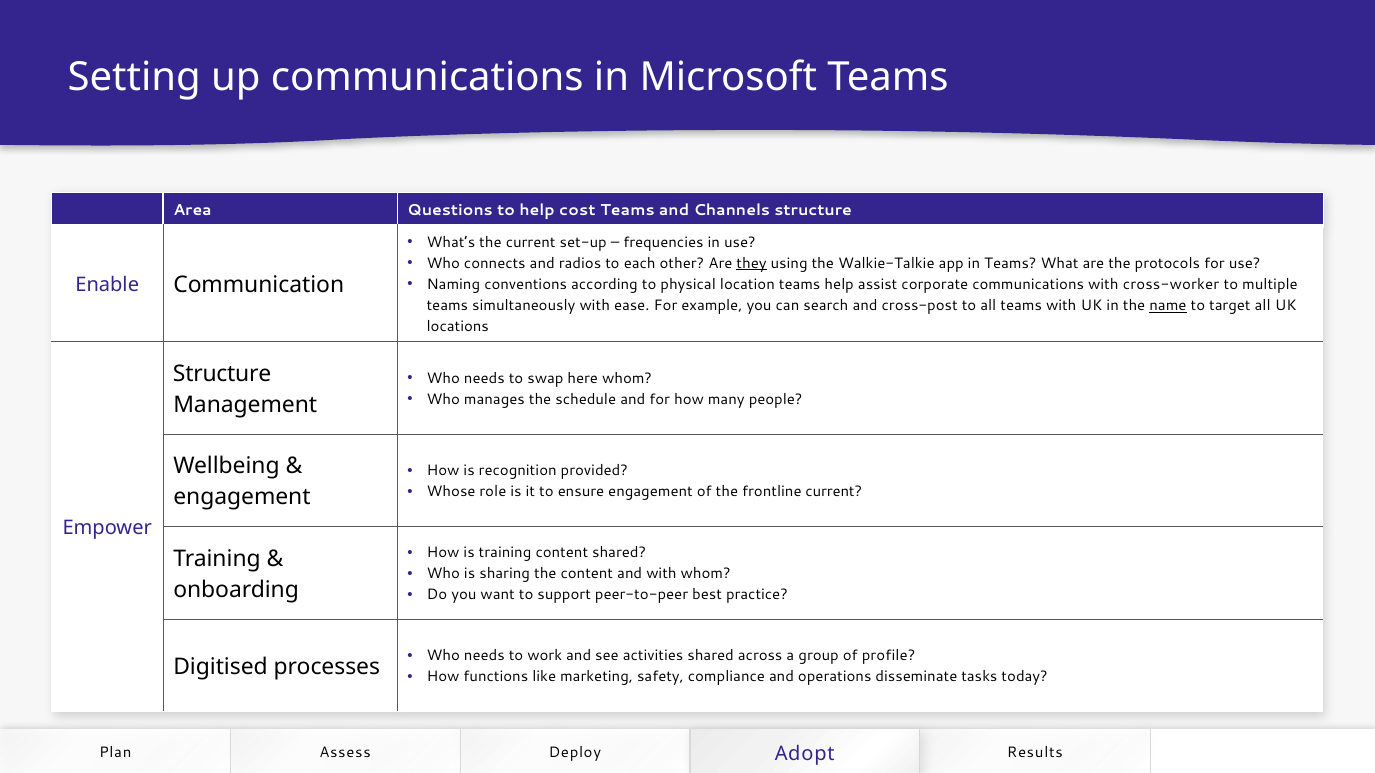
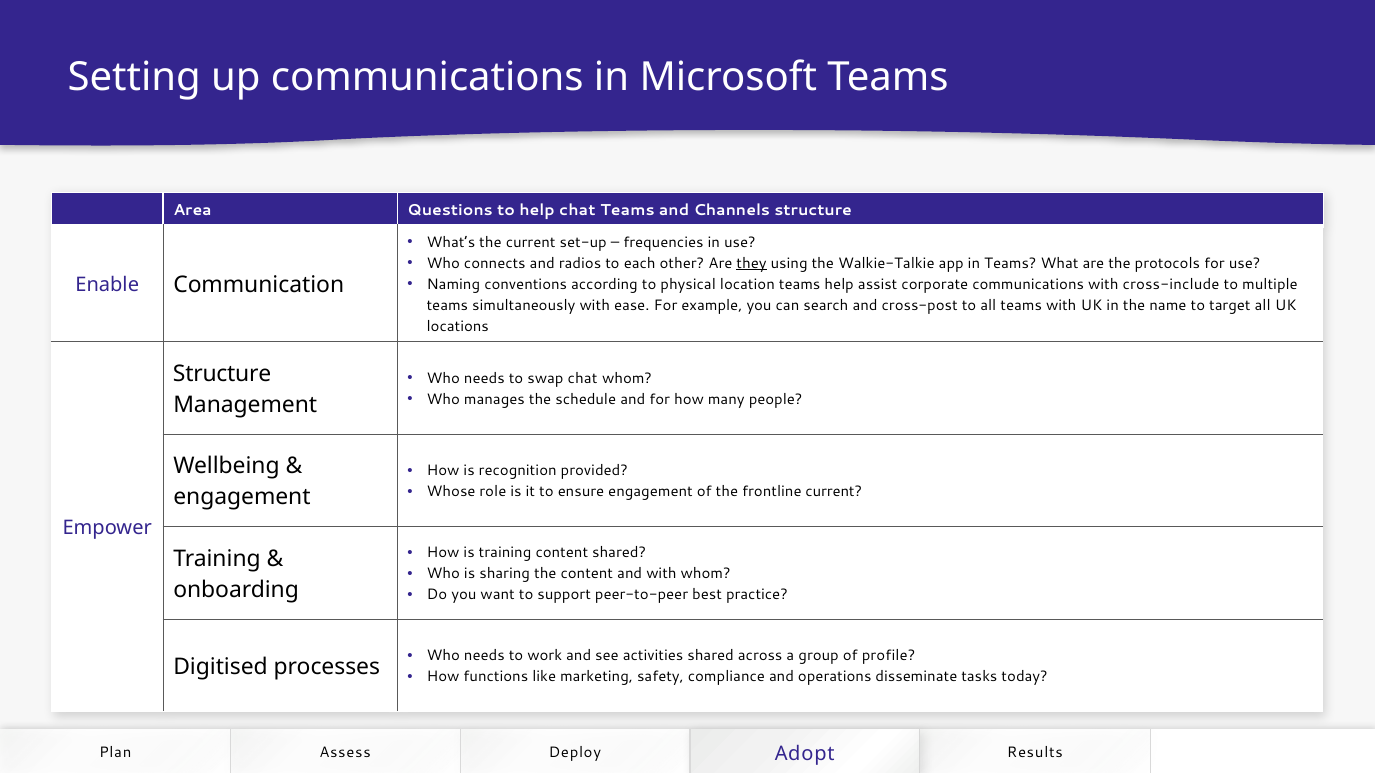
help cost: cost -> chat
cross-worker: cross-worker -> cross-include
name underline: present -> none
swap here: here -> chat
